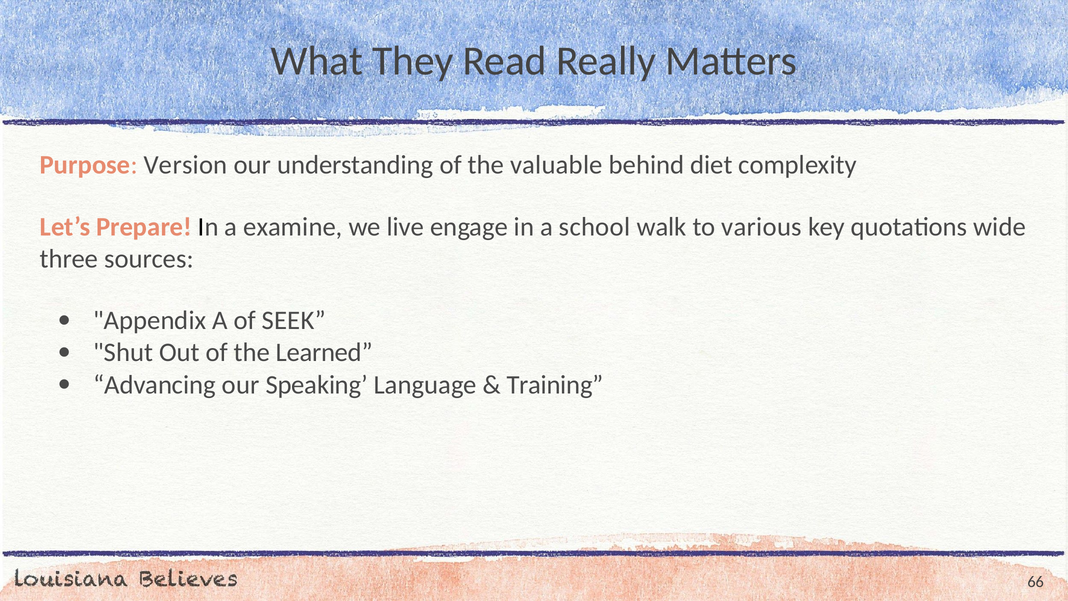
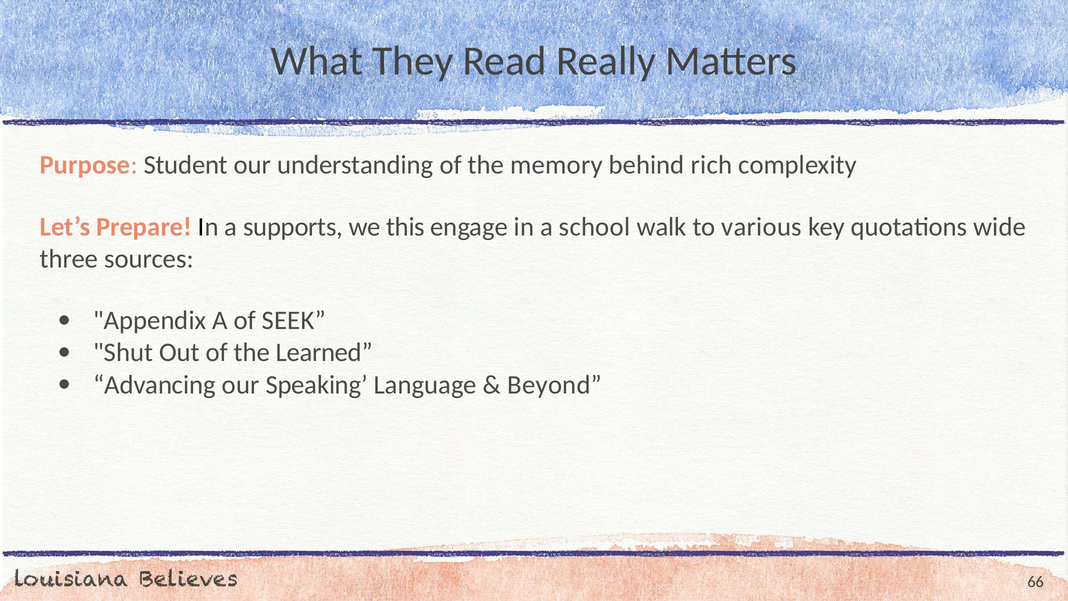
Version: Version -> Student
valuable: valuable -> memory
diet: diet -> rich
examine: examine -> supports
live: live -> this
Training: Training -> Beyond
